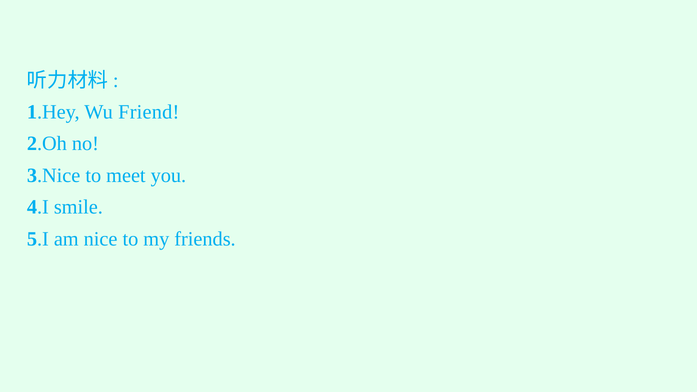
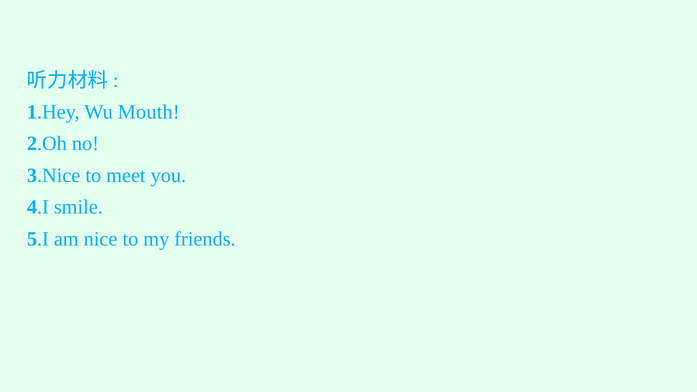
Friend: Friend -> Mouth
